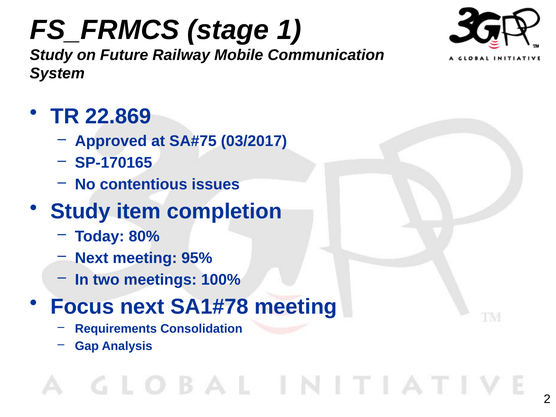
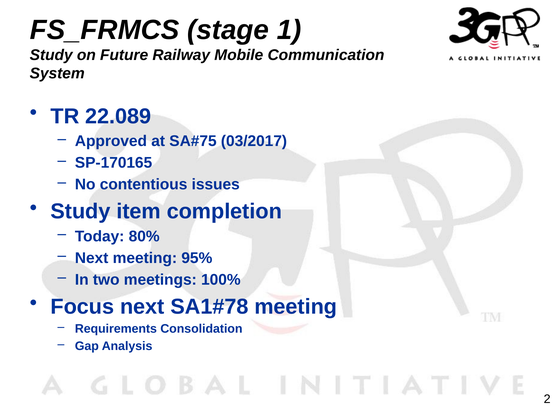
22.869: 22.869 -> 22.089
